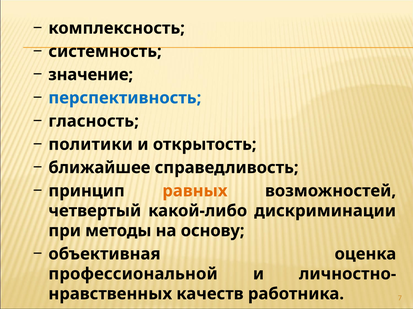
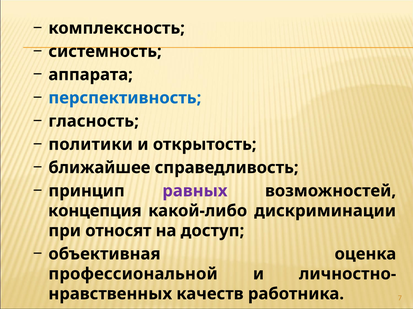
значение: значение -> аппарата
равных colour: orange -> purple
четвертый: четвертый -> концепция
методы: методы -> относят
основу: основу -> доступ
